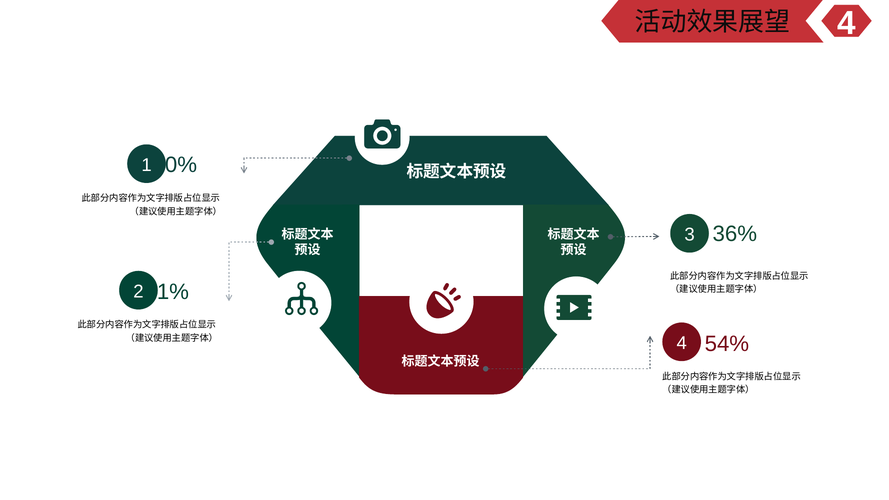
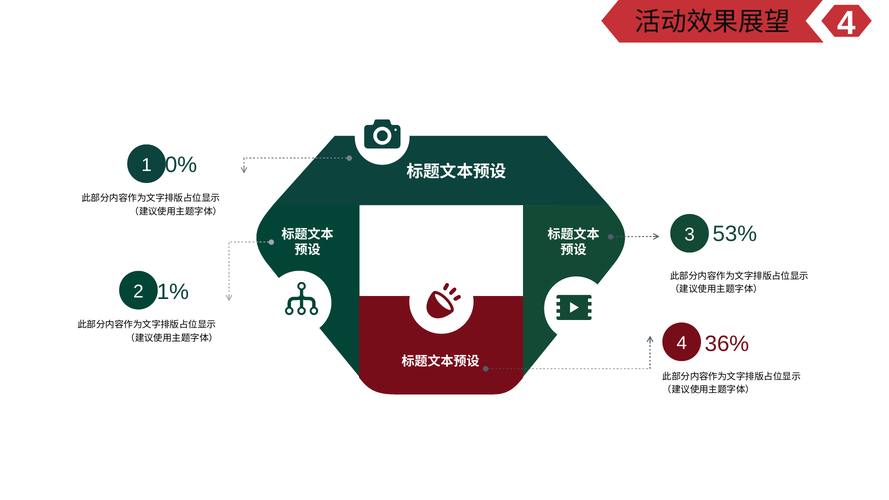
36%: 36% -> 53%
54%: 54% -> 36%
